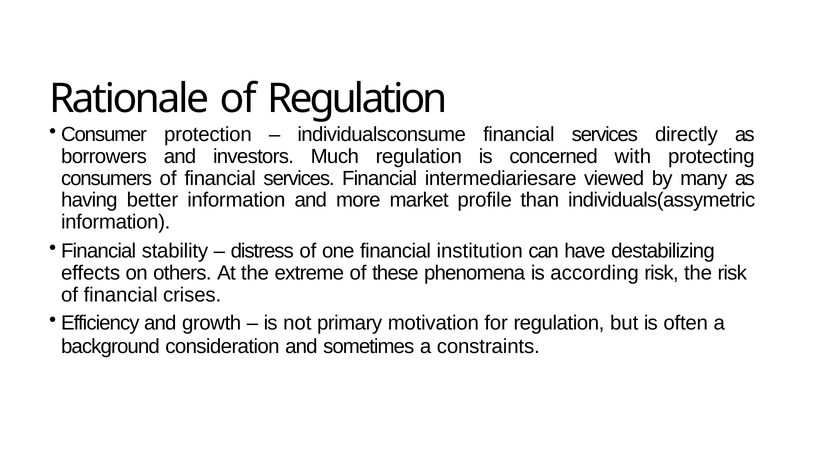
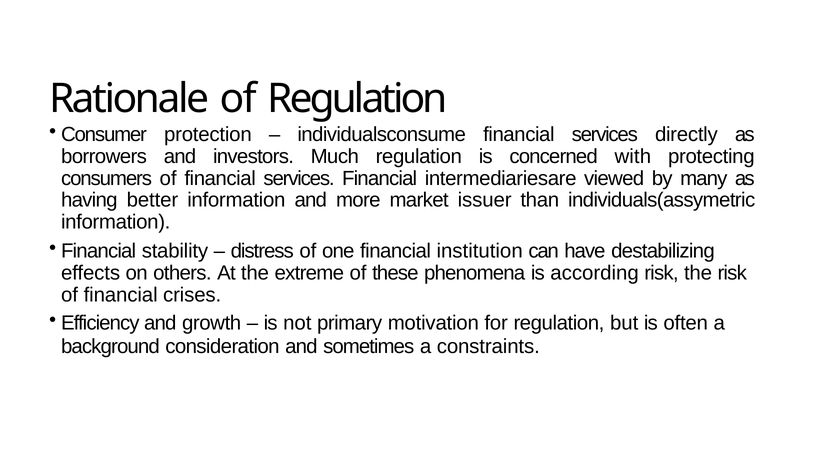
profile: profile -> issuer
